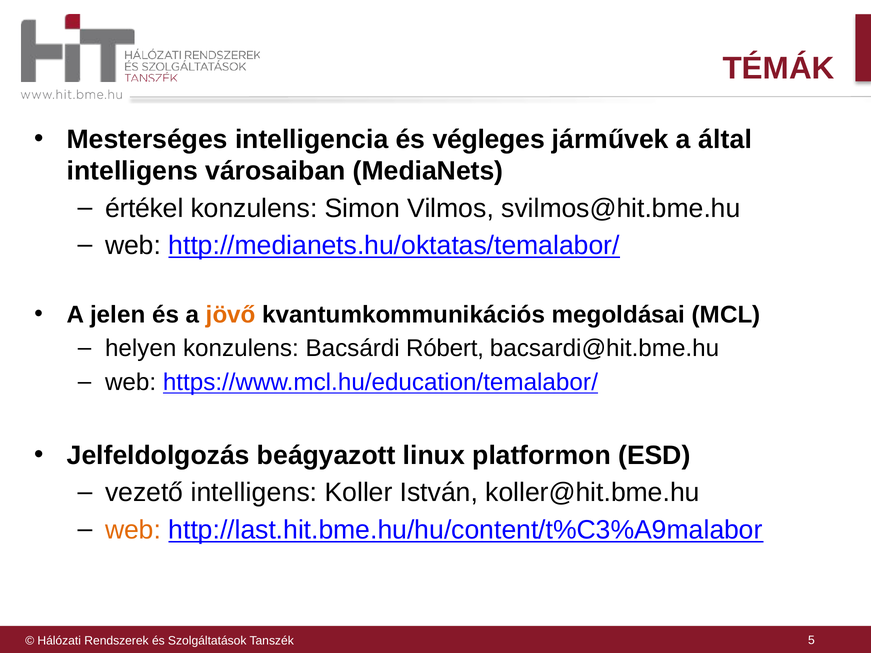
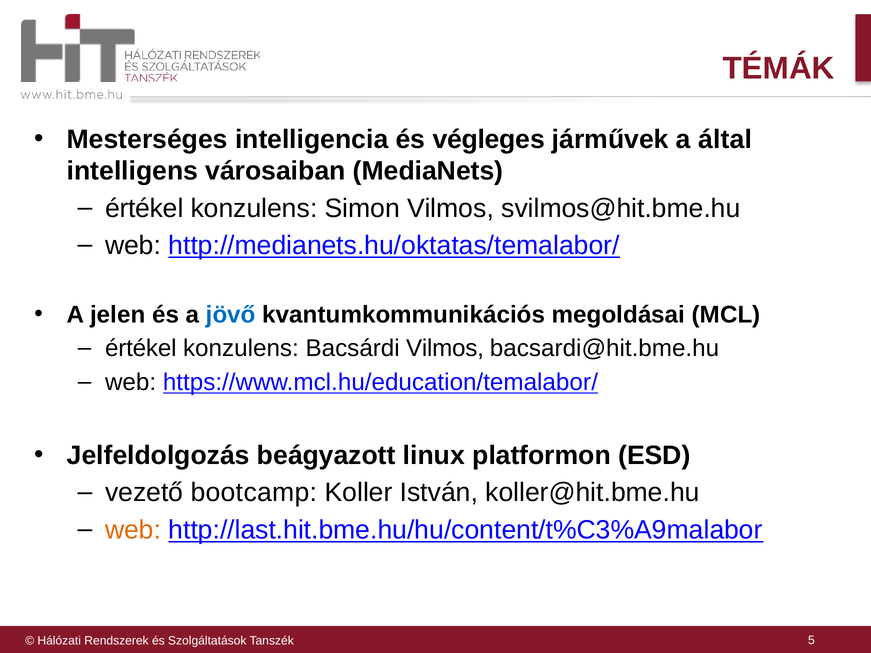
jövő colour: orange -> blue
helyen at (141, 349): helyen -> értékel
Bacsárdi Róbert: Róbert -> Vilmos
vezető intelligens: intelligens -> bootcamp
